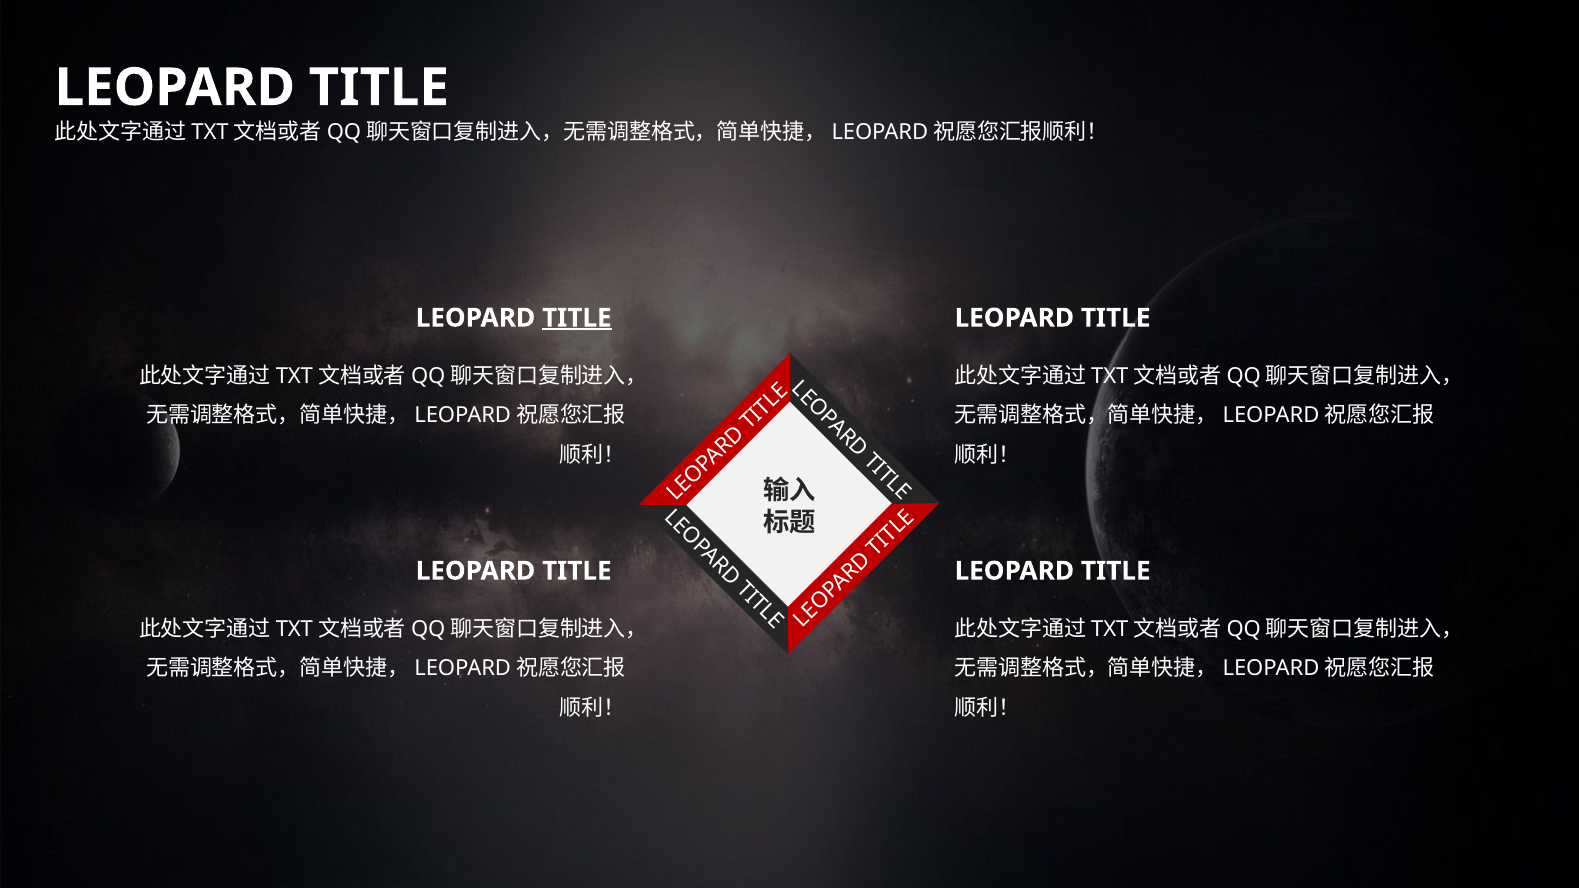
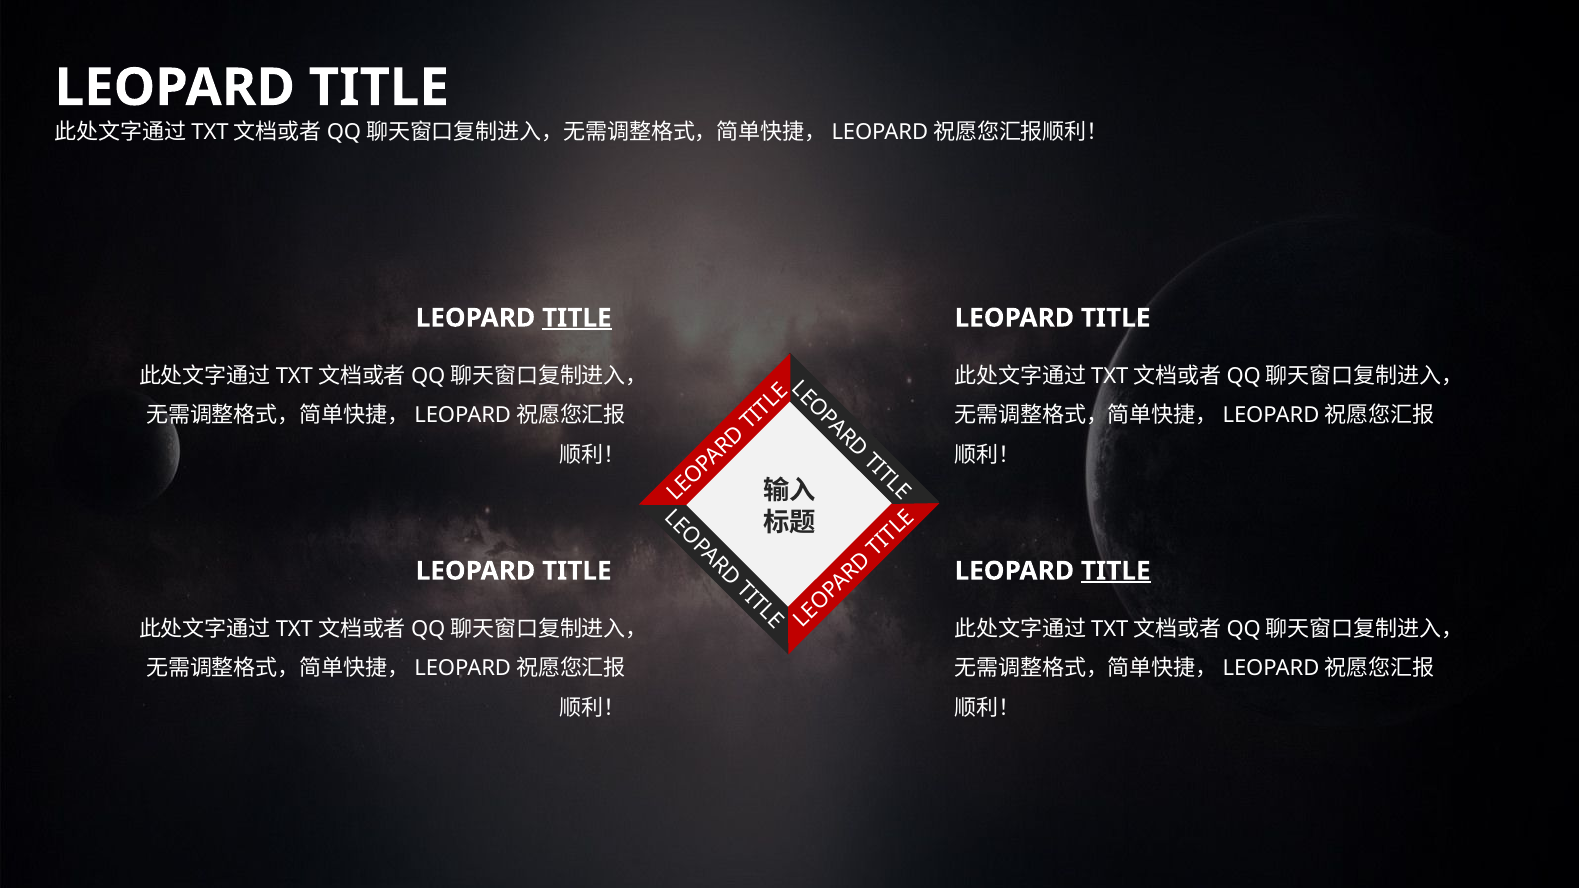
TITLE at (1116, 571) underline: none -> present
